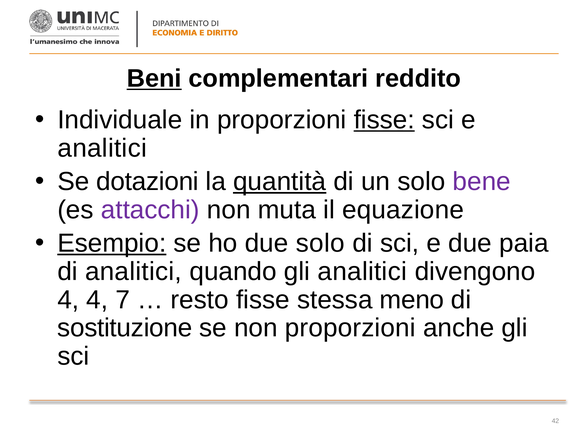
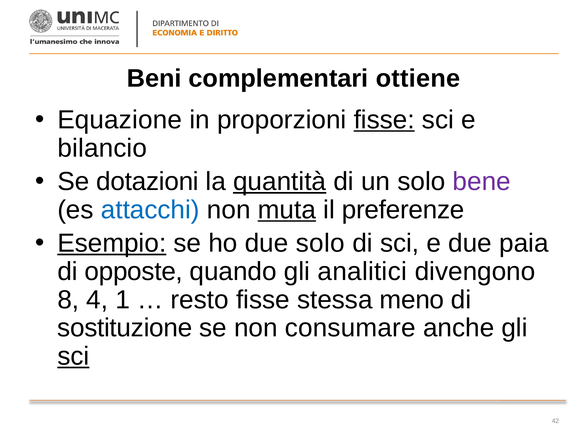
Beni underline: present -> none
reddito: reddito -> ottiene
Individuale: Individuale -> Equazione
analitici at (102, 148): analitici -> bilancio
attacchi colour: purple -> blue
muta underline: none -> present
equazione: equazione -> preferenze
di analitici: analitici -> opposte
4 at (68, 300): 4 -> 8
7: 7 -> 1
non proporzioni: proporzioni -> consumare
sci at (73, 356) underline: none -> present
